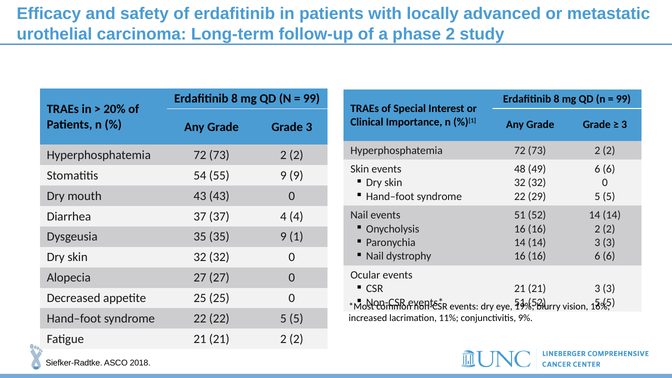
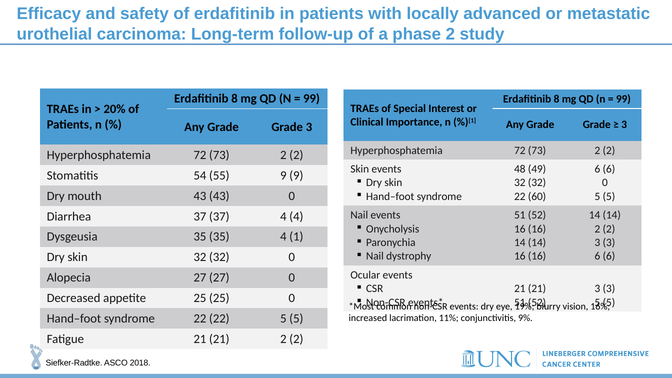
29: 29 -> 60
35 9: 9 -> 4
